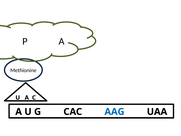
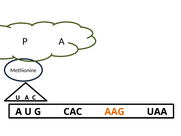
AAG colour: blue -> orange
